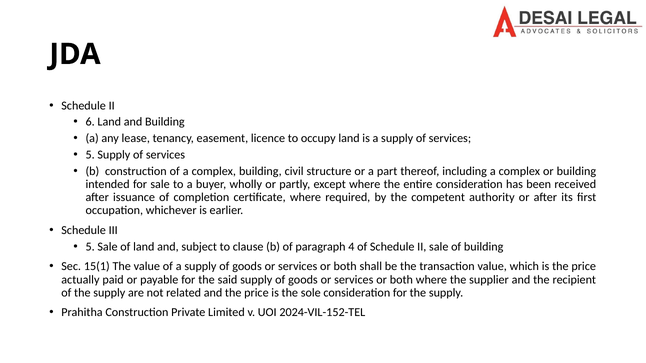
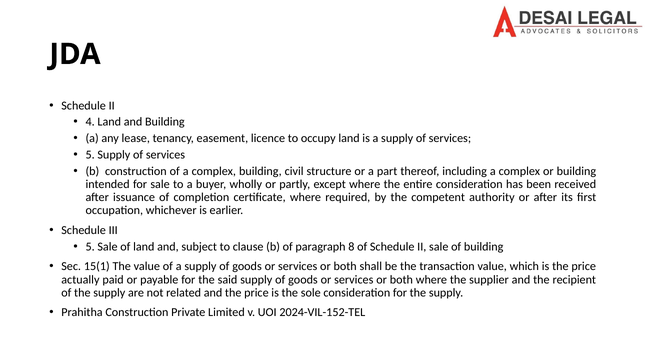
6: 6 -> 4
4: 4 -> 8
